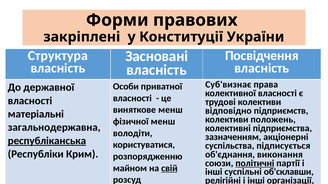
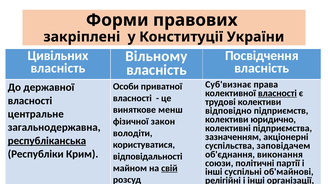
Структура: Структура -> Цивільних
Засновані: Засновані -> Вільному
власності at (277, 93) underline: none -> present
матеріальні: матеріальні -> центральне
положень: положень -> юридично
фізичної менш: менш -> закон
підписується: підписується -> заповідачем
розпорядженню: розпорядженню -> відповідальності
політичні underline: present -> none
об'склавши: об'склавши -> об'майнові
